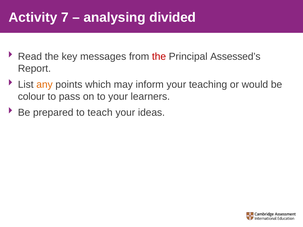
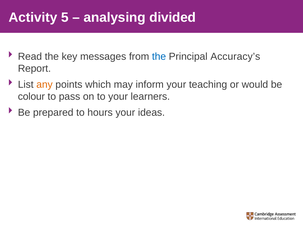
7: 7 -> 5
the at (159, 57) colour: red -> blue
Assessed’s: Assessed’s -> Accuracy’s
teach: teach -> hours
